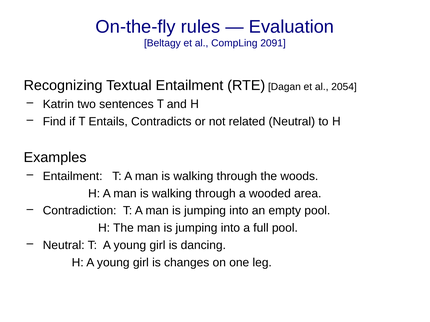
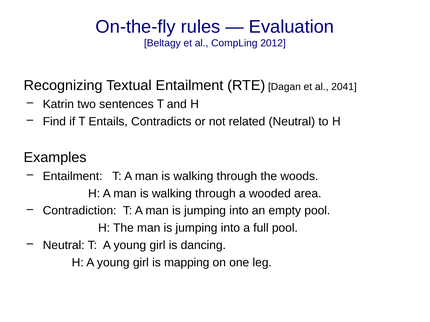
2091: 2091 -> 2012
2054: 2054 -> 2041
changes: changes -> mapping
